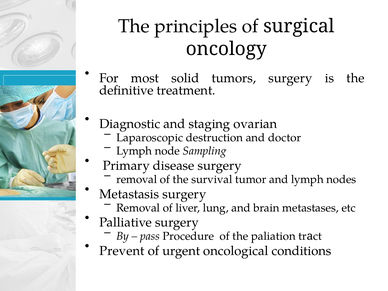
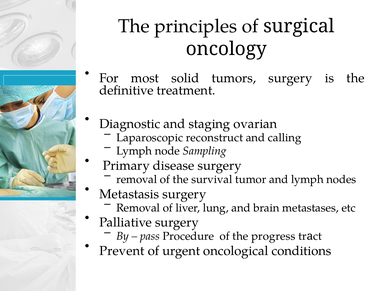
destruction: destruction -> reconstruct
doctor: doctor -> calling
paliation: paliation -> progress
